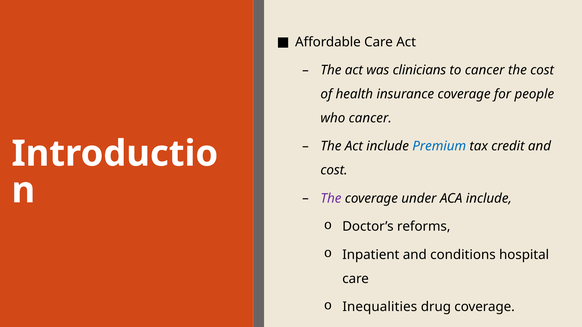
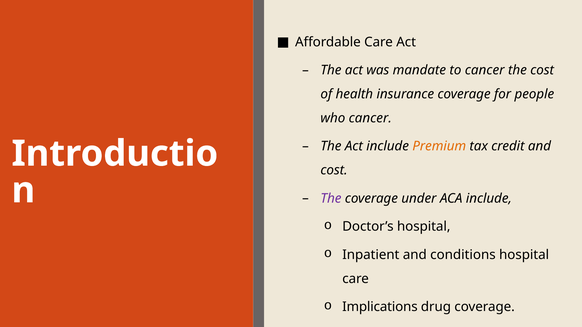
clinicians: clinicians -> mandate
Premium colour: blue -> orange
Doctor’s reforms: reforms -> hospital
Inequalities: Inequalities -> Implications
